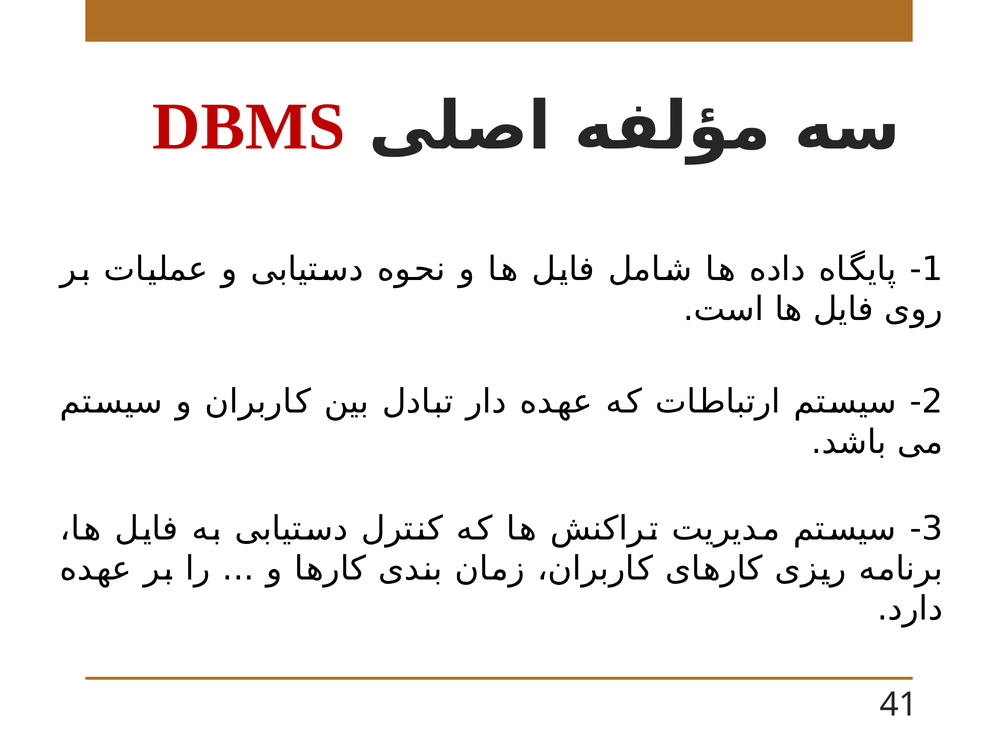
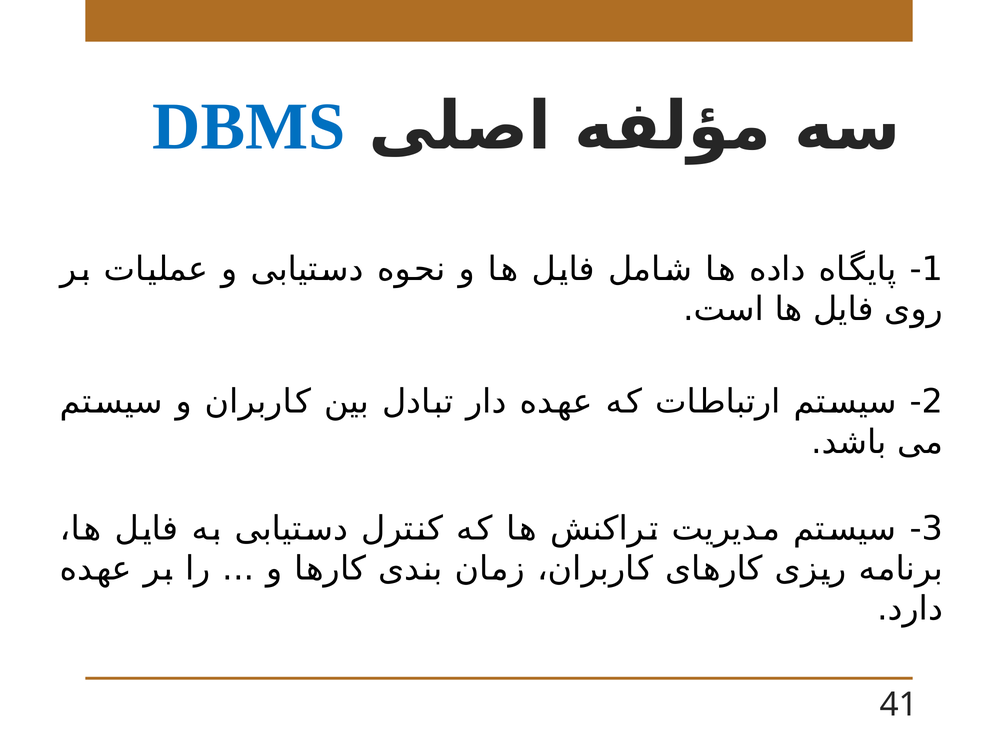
DBMS colour: red -> blue
